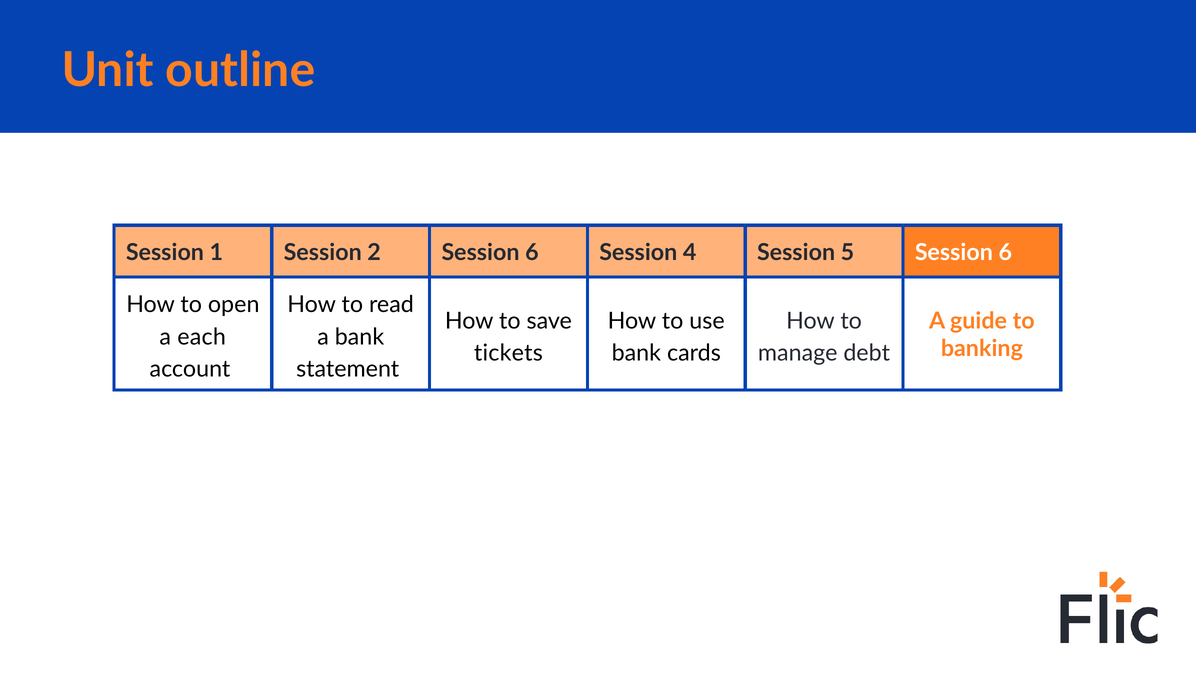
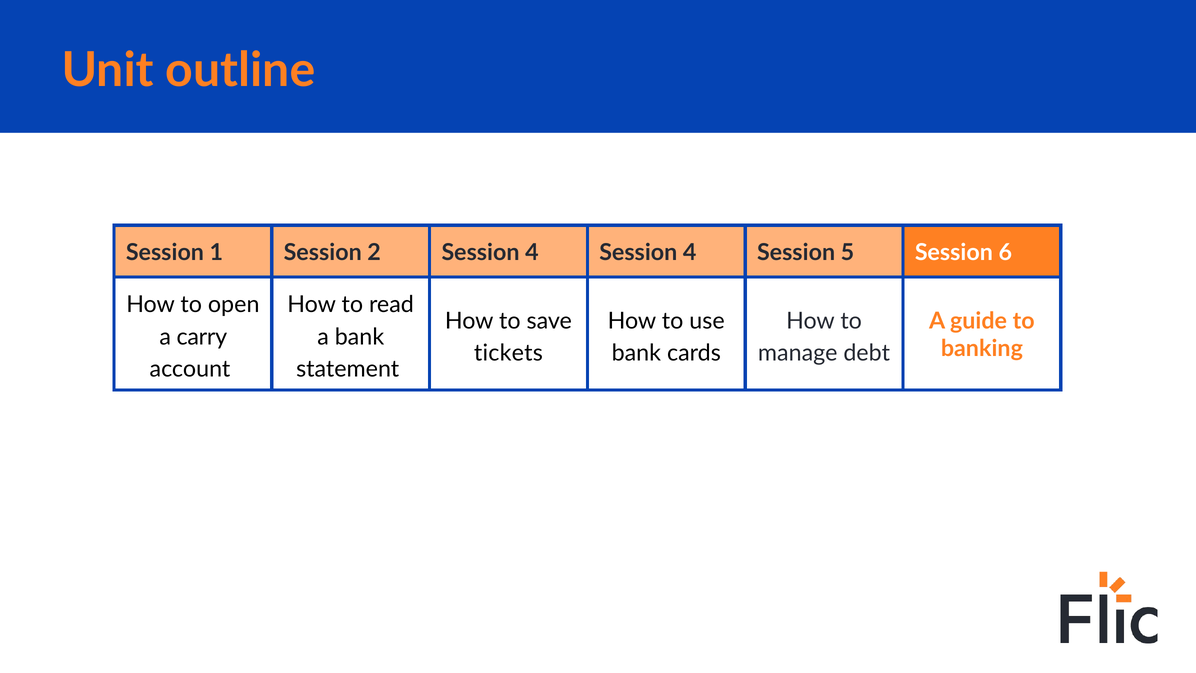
2 Session 6: 6 -> 4
each: each -> carry
